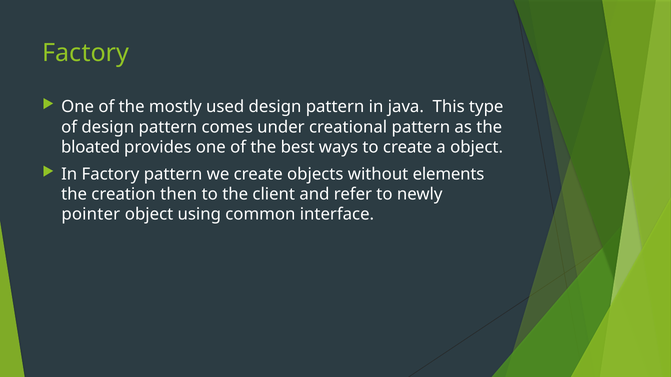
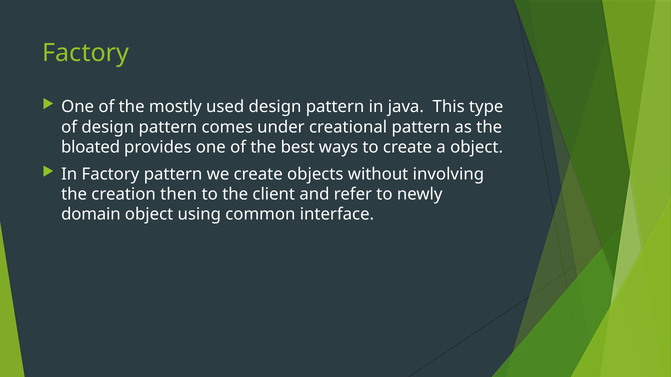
elements: elements -> involving
pointer: pointer -> domain
